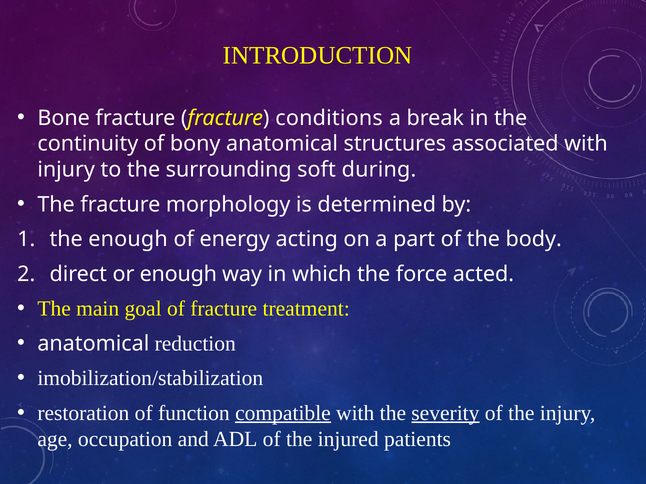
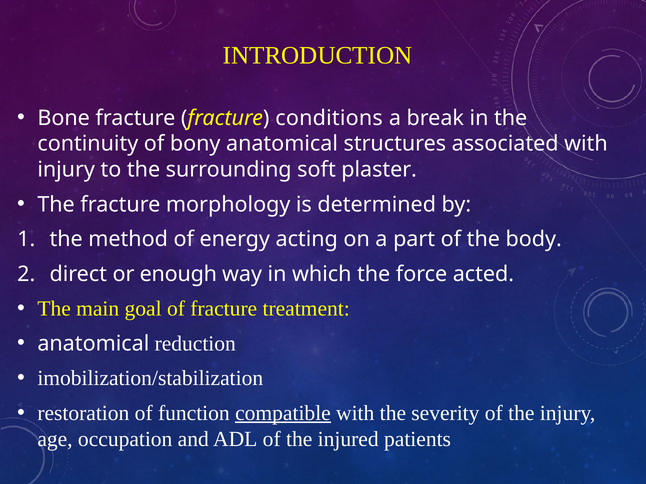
during: during -> plaster
the enough: enough -> method
severity underline: present -> none
